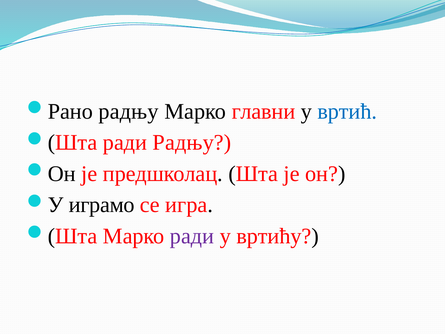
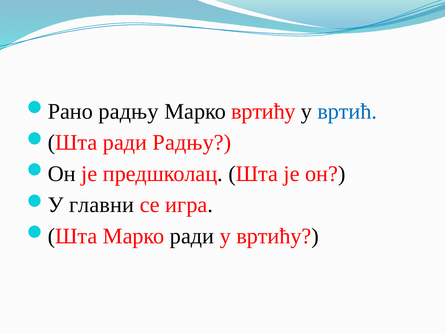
Марко главни: главни -> вртићу
играмо: играмо -> главни
ради at (192, 236) colour: purple -> black
